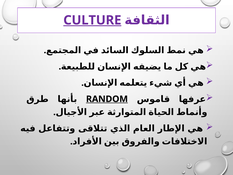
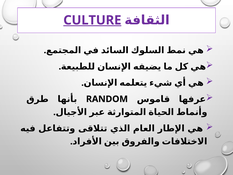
RANDOM underline: present -> none
